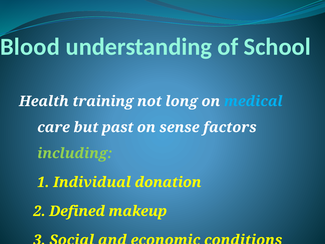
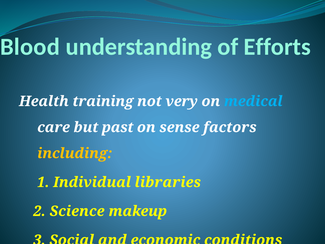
School: School -> Efforts
long: long -> very
including colour: light green -> yellow
donation: donation -> libraries
Defined: Defined -> Science
